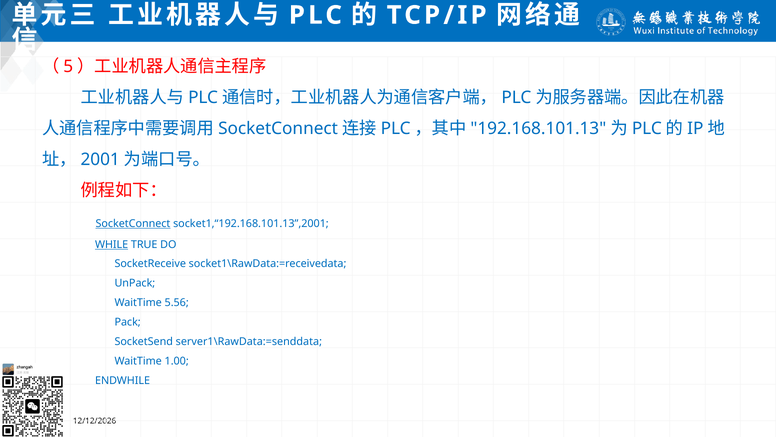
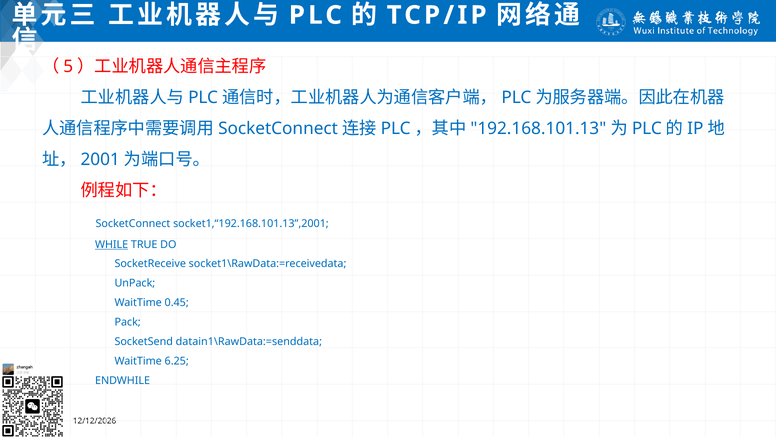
SocketConnect underline: present -> none
5.56: 5.56 -> 0.45
server1\RawData:=senddata: server1\RawData:=senddata -> datain1\RawData:=senddata
1.00: 1.00 -> 6.25
